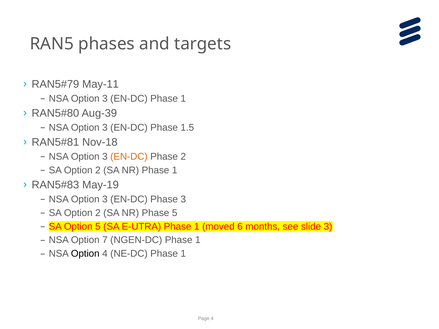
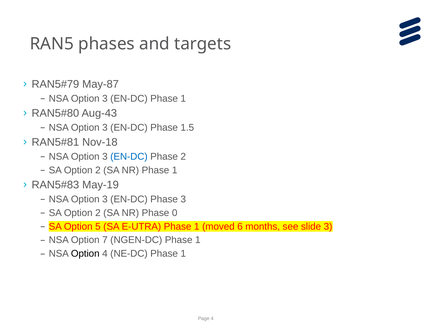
May-11: May-11 -> May-87
Aug-39: Aug-39 -> Aug-43
EN-DC at (129, 157) colour: orange -> blue
Phase 5: 5 -> 0
